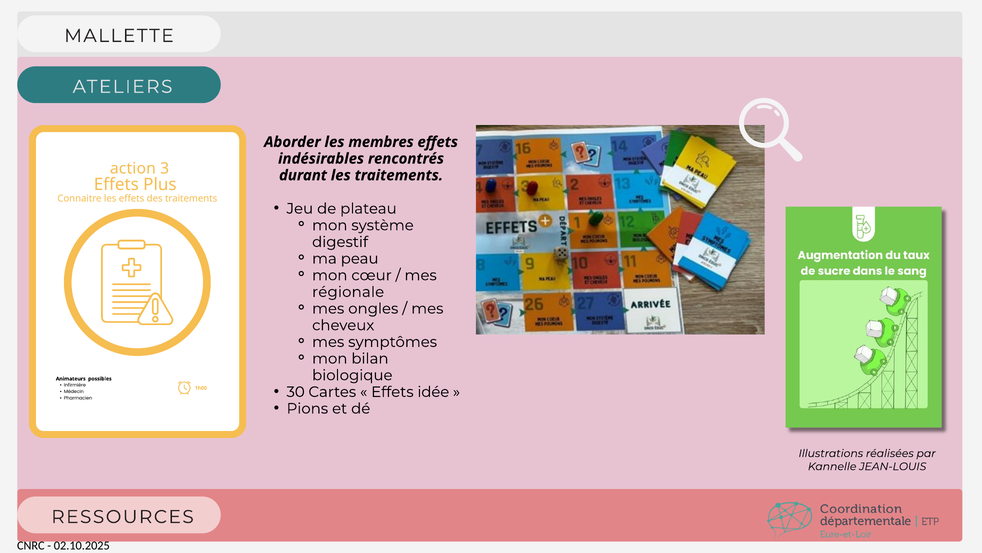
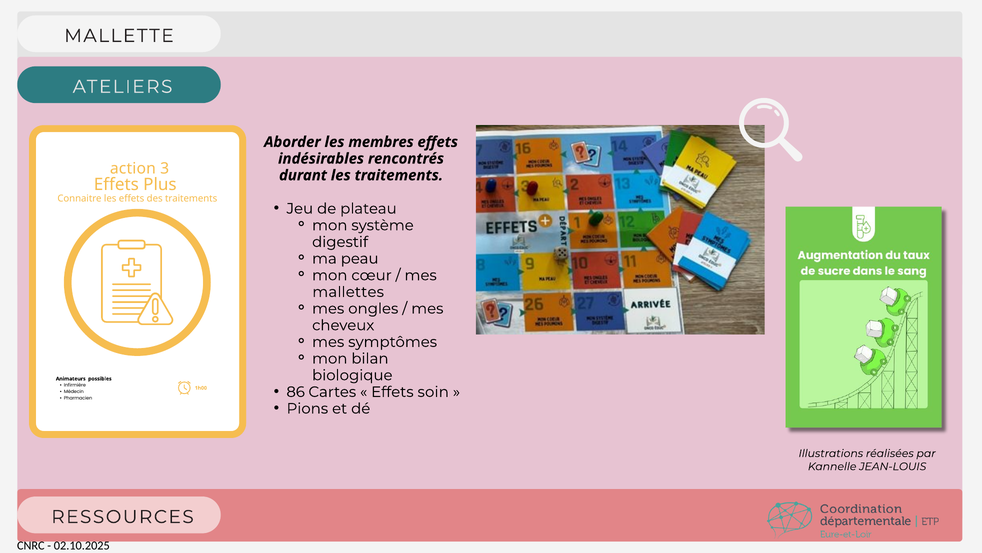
régionale: régionale -> mallettes
30: 30 -> 86
idée: idée -> soin
